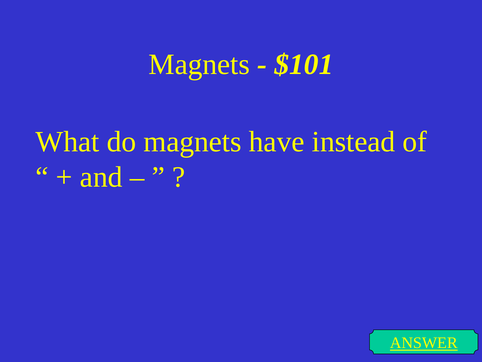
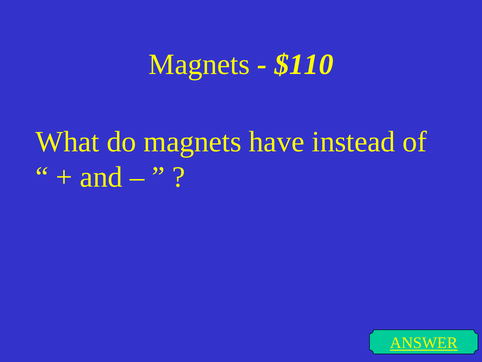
$101: $101 -> $110
